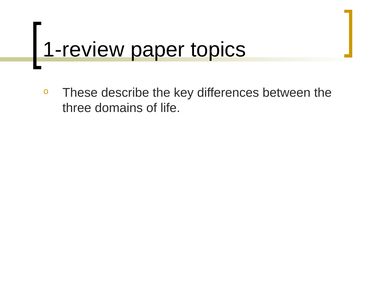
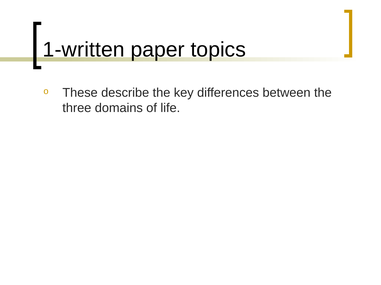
1-review: 1-review -> 1-written
